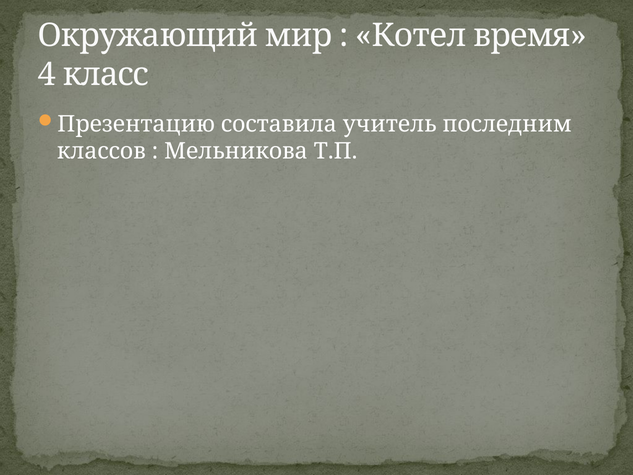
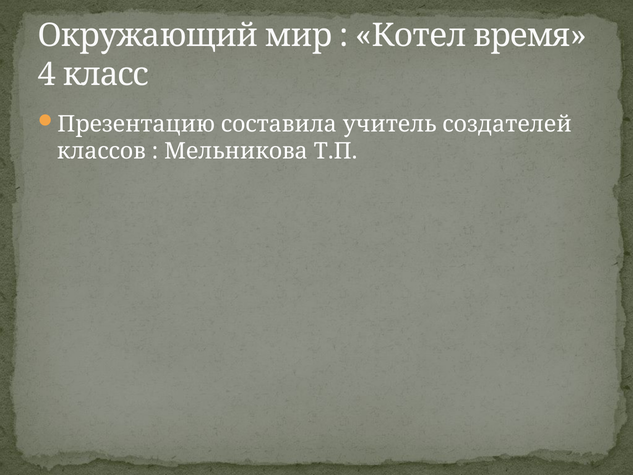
последним: последним -> создателей
